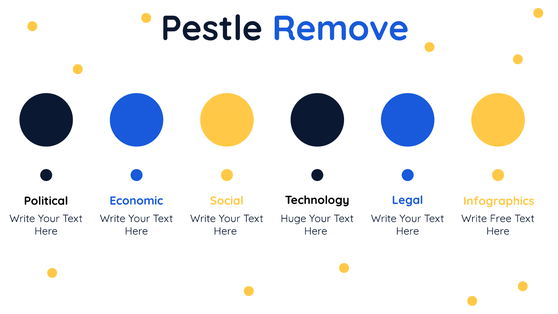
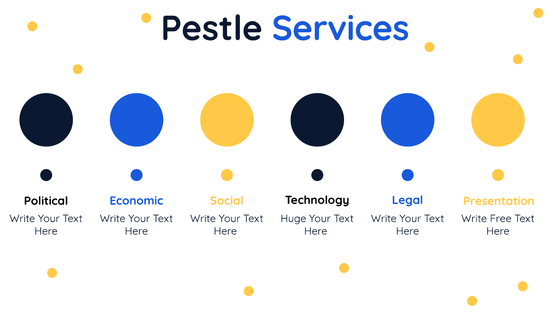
Remove: Remove -> Services
Infographics: Infographics -> Presentation
